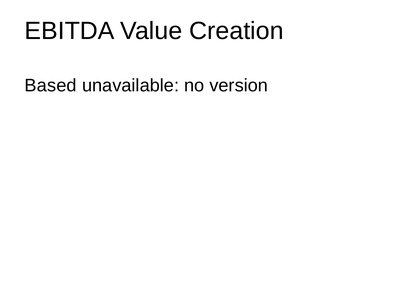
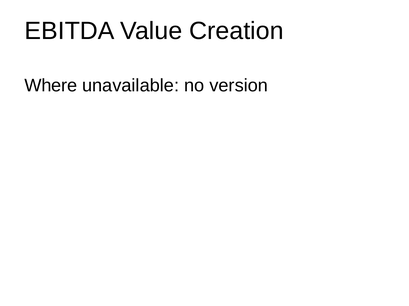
Based: Based -> Where
